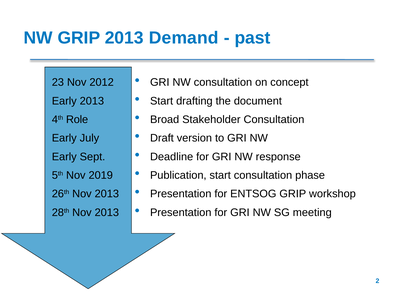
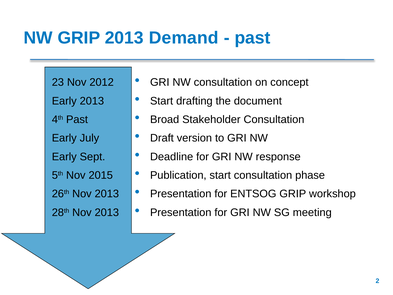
4th Role: Role -> Past
2019: 2019 -> 2015
